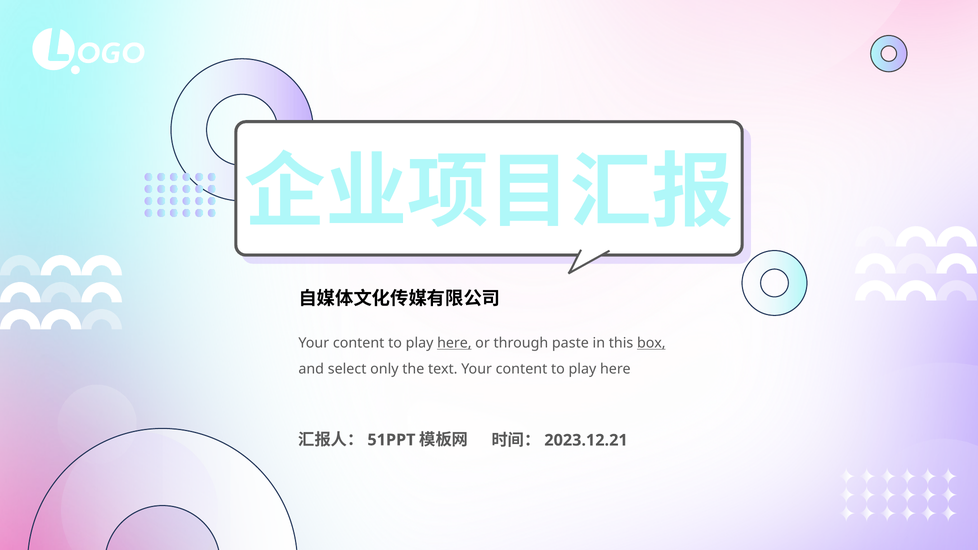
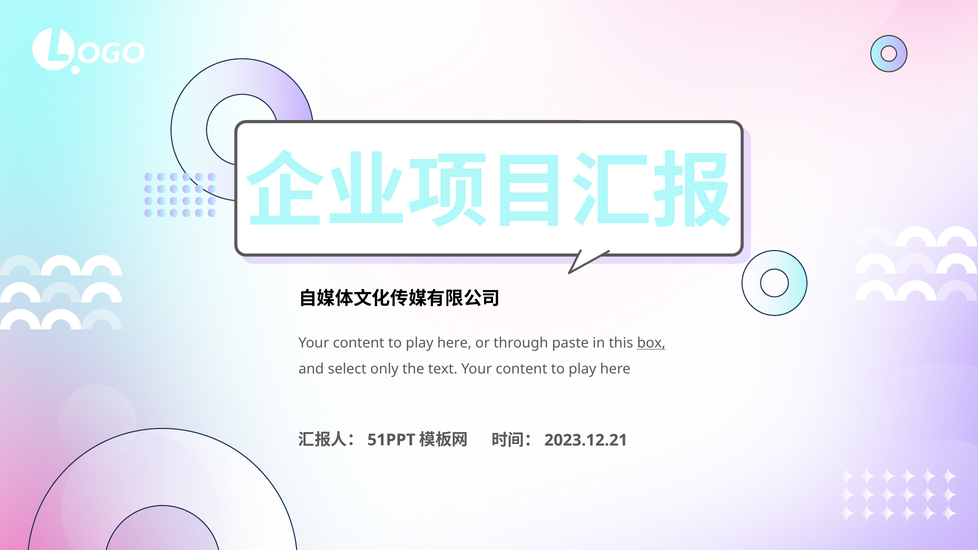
here at (454, 343) underline: present -> none
